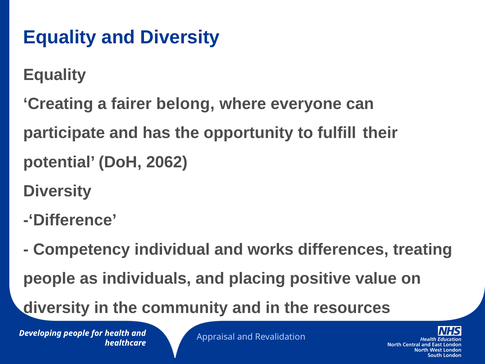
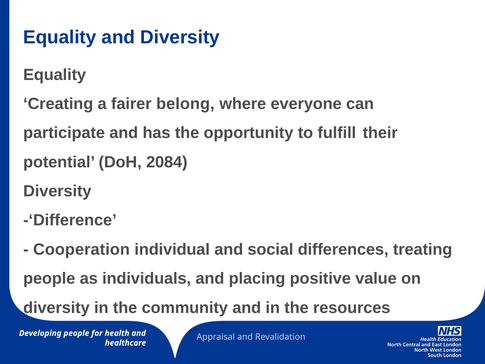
2062: 2062 -> 2084
Competency: Competency -> Cooperation
works: works -> social
